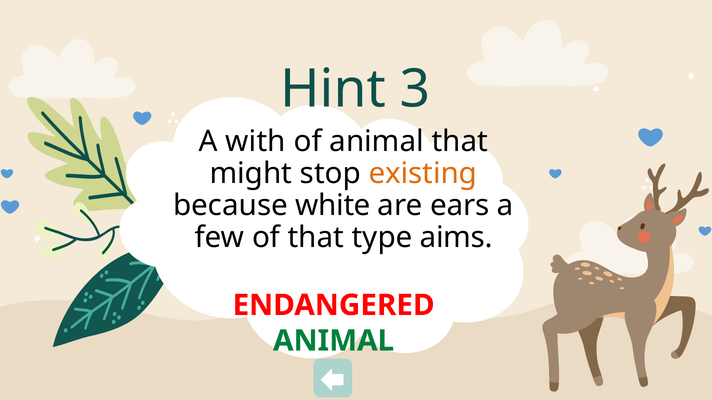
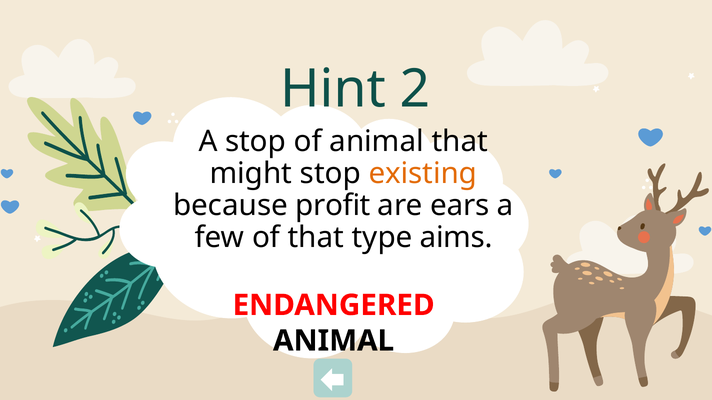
3: 3 -> 2
A with: with -> stop
white: white -> profit
ANIMAL at (334, 341) colour: green -> black
